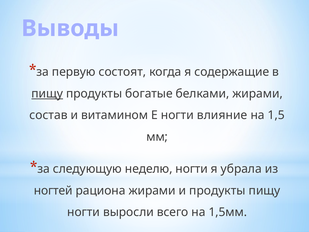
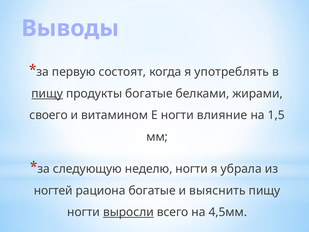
содержащие: содержащие -> употреблять
состав: состав -> своего
рациона жирами: жирами -> богатые
и продукты: продукты -> выяснить
выросли underline: none -> present
1,5мм: 1,5мм -> 4,5мм
